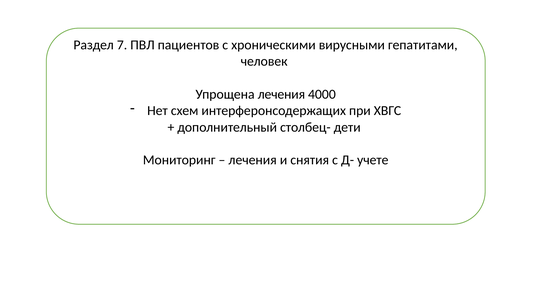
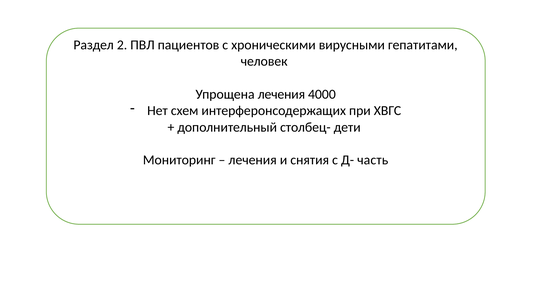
7: 7 -> 2
учете: учете -> часть
